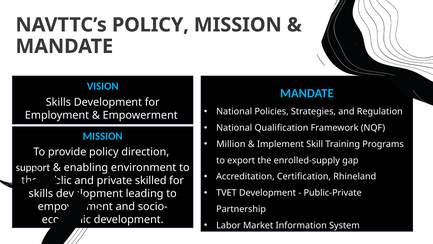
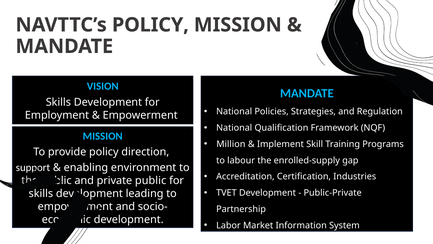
export: export -> labour
Rhineland: Rhineland -> Industries
skilled at (151, 180): skilled -> public
